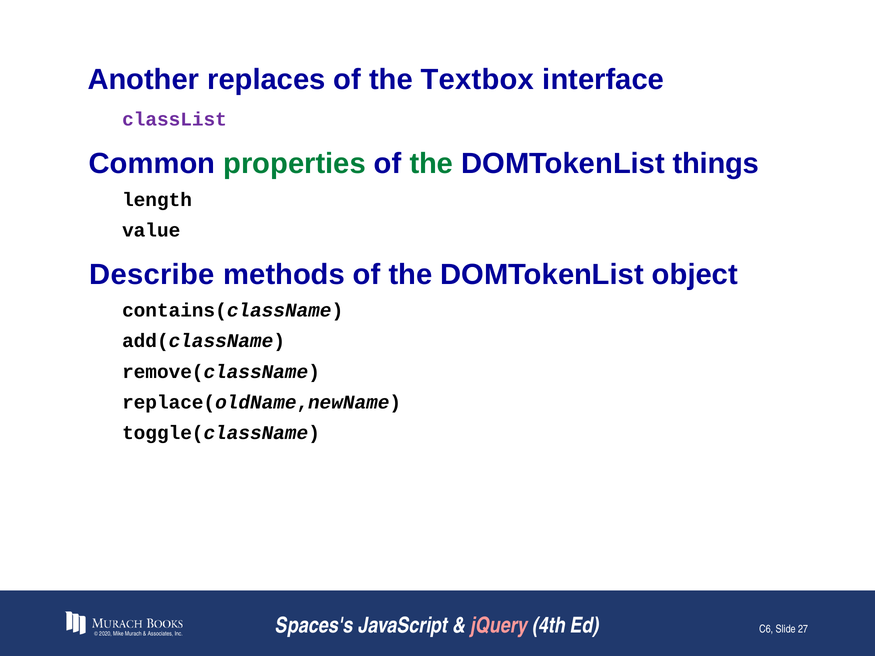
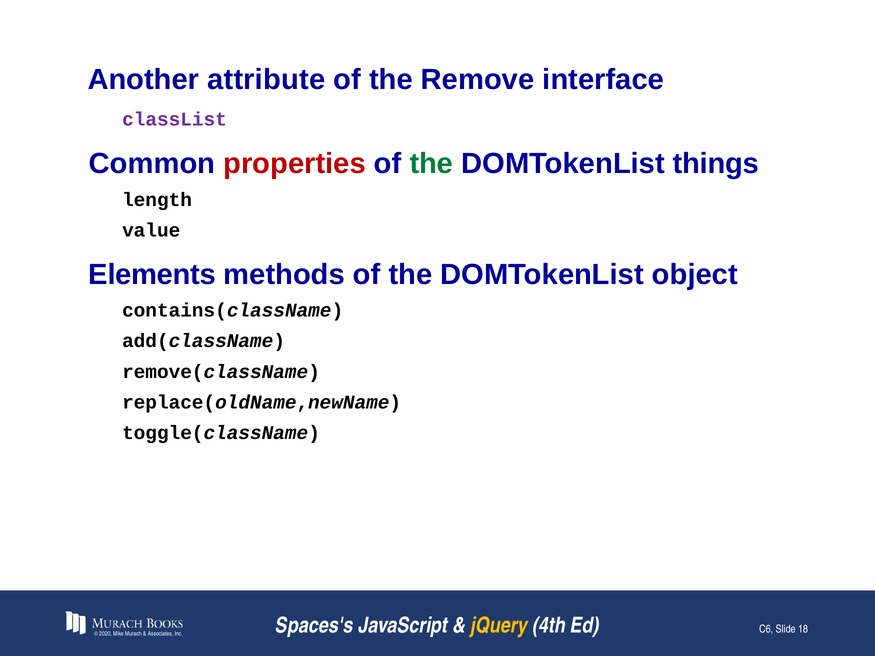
replaces: replaces -> attribute
Textbox: Textbox -> Remove
properties colour: green -> red
Describe: Describe -> Elements
jQuery colour: pink -> yellow
27: 27 -> 18
